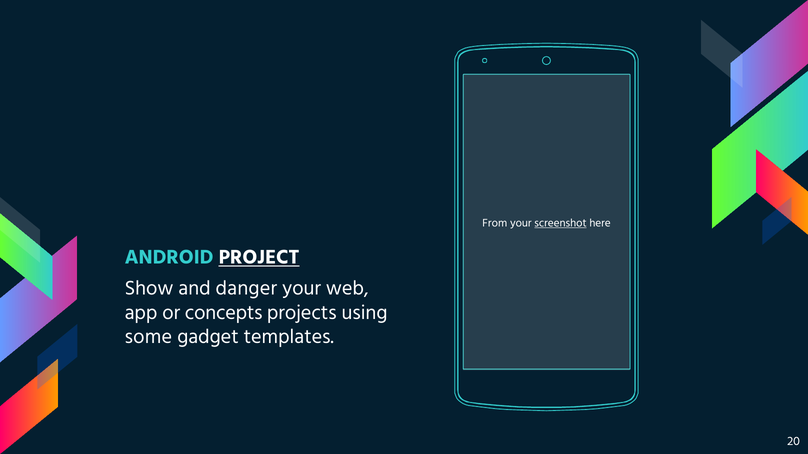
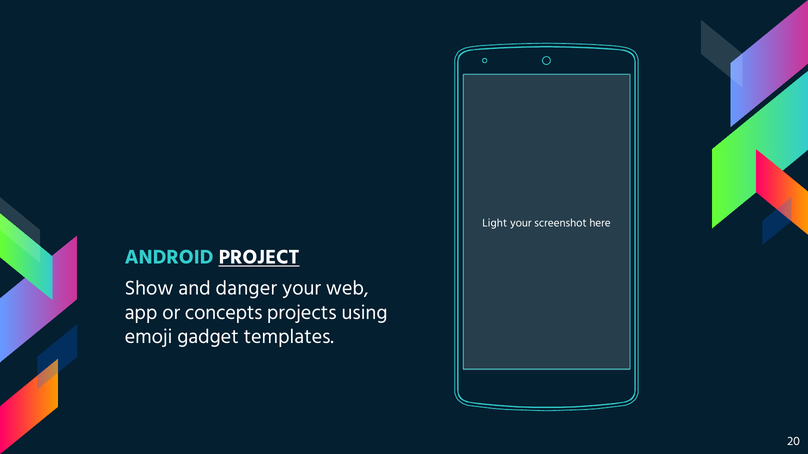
From: From -> Light
screenshot underline: present -> none
some: some -> emoji
